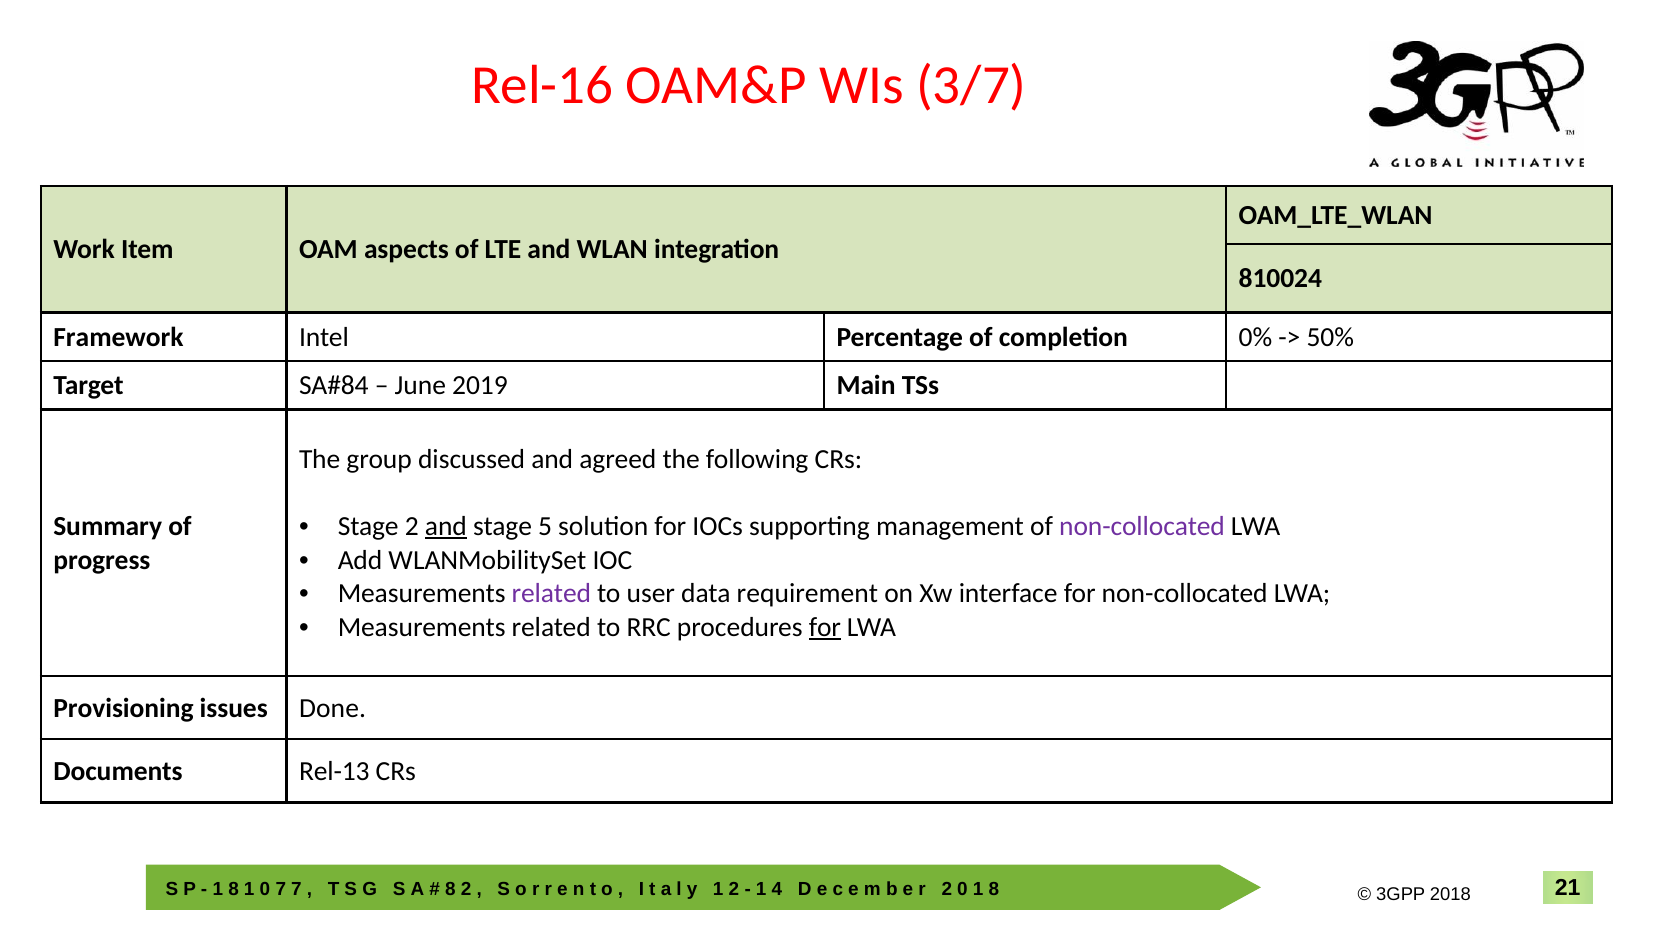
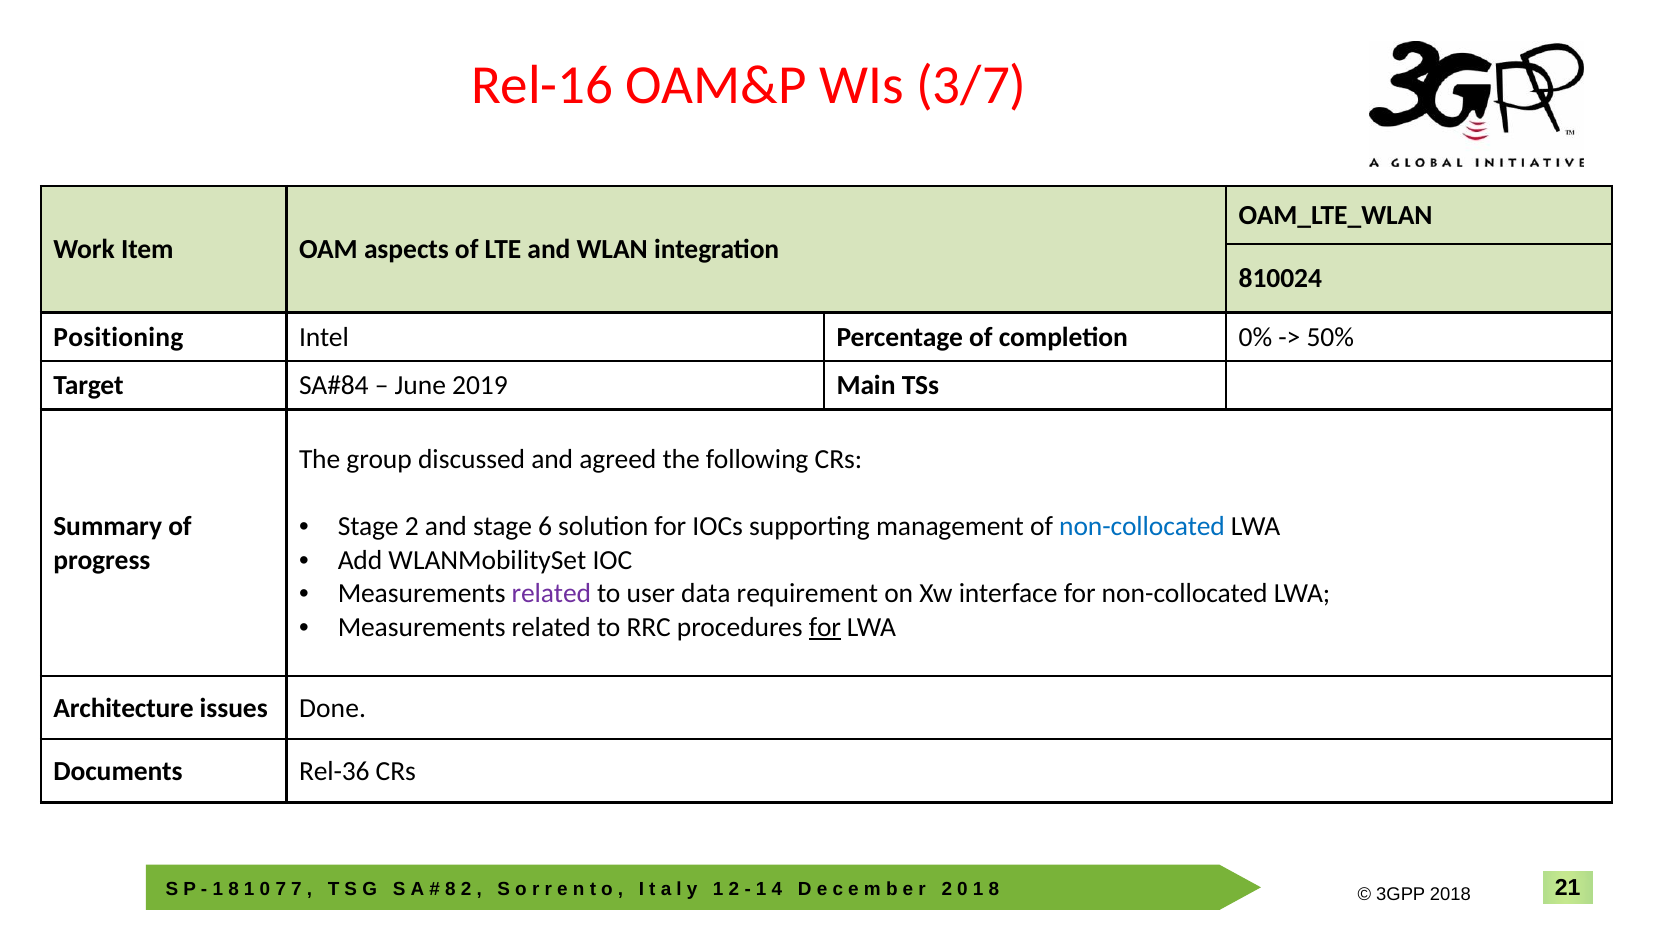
Framework: Framework -> Positioning
and at (446, 526) underline: present -> none
5: 5 -> 6
non-collocated at (1142, 526) colour: purple -> blue
Provisioning: Provisioning -> Architecture
Rel-13: Rel-13 -> Rel-36
